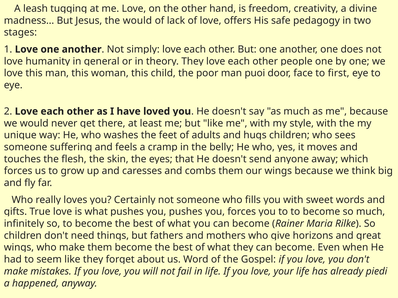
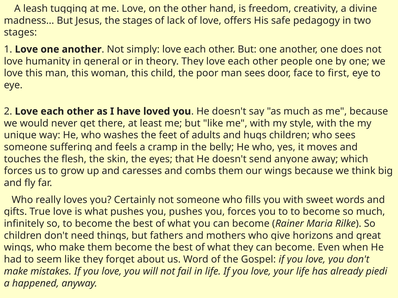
the would: would -> stages
man puoi: puoi -> sees
